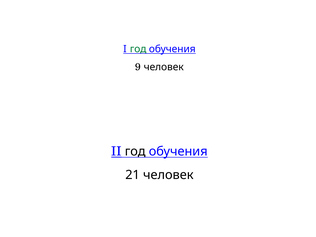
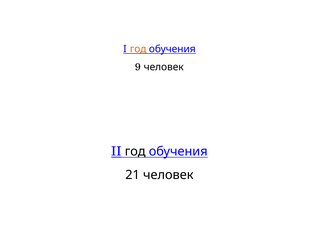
год at (138, 49) colour: green -> orange
